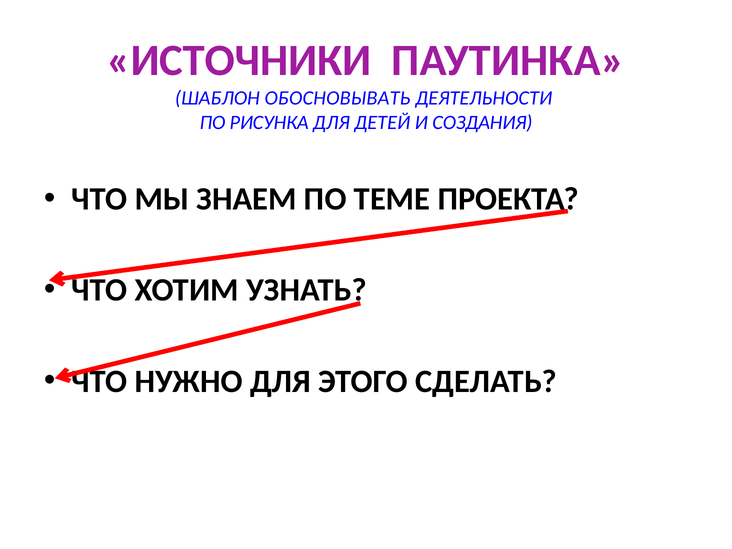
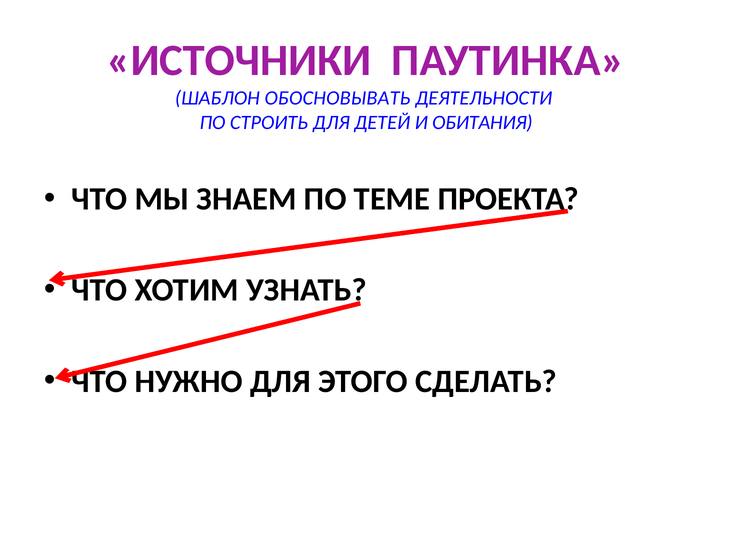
РИСУНКА: РИСУНКА -> СТРОИТЬ
СОЗДАНИЯ: СОЗДАНИЯ -> ОБИТАНИЯ
